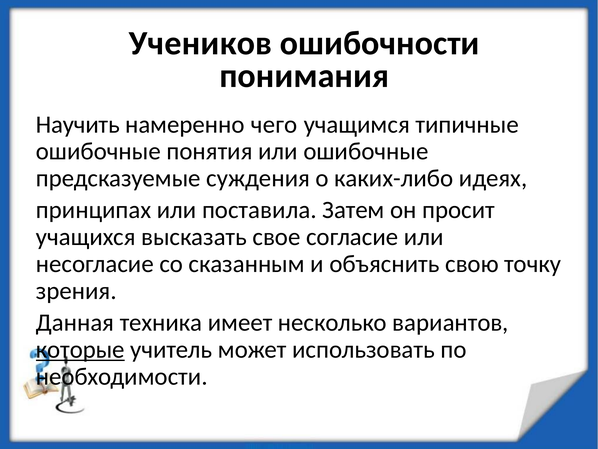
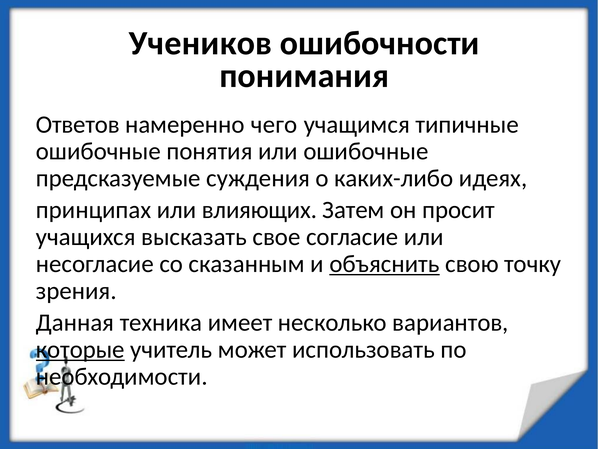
Научить: Научить -> Ответов
поставила: поставила -> влияющих
объяснить underline: none -> present
